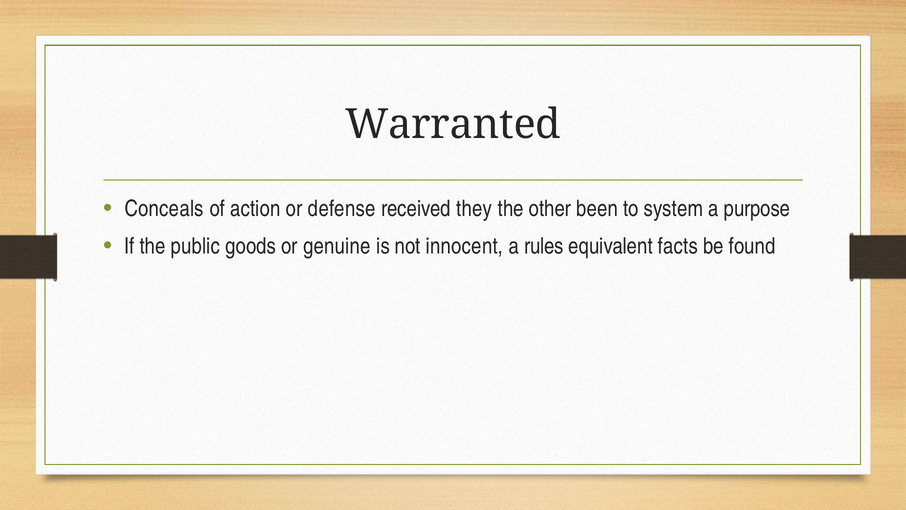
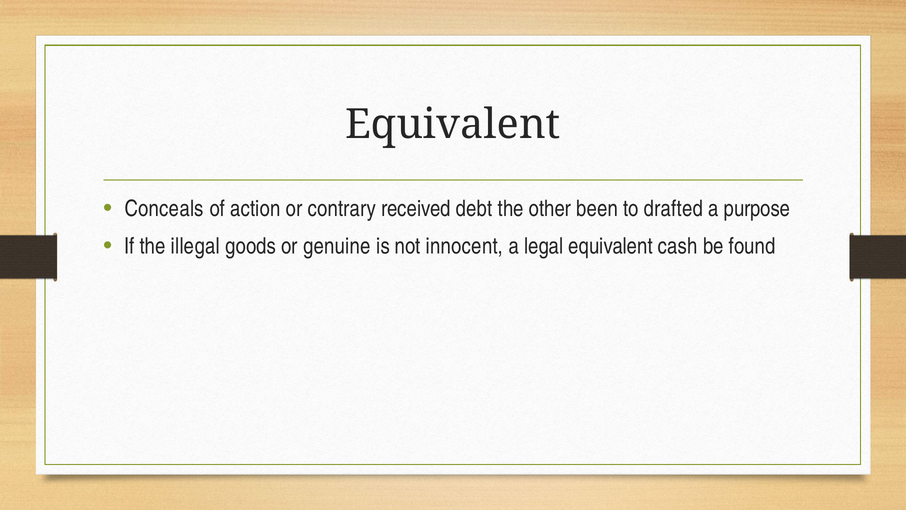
Warranted at (453, 124): Warranted -> Equivalent
defense: defense -> contrary
they: they -> debt
system: system -> drafted
public: public -> illegal
rules: rules -> legal
facts: facts -> cash
